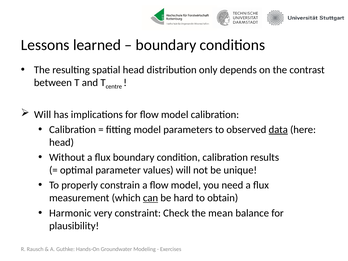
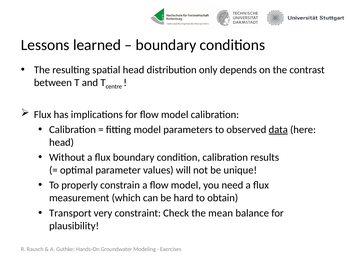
Will at (43, 114): Will -> Flux
can underline: present -> none
Harmonic: Harmonic -> Transport
